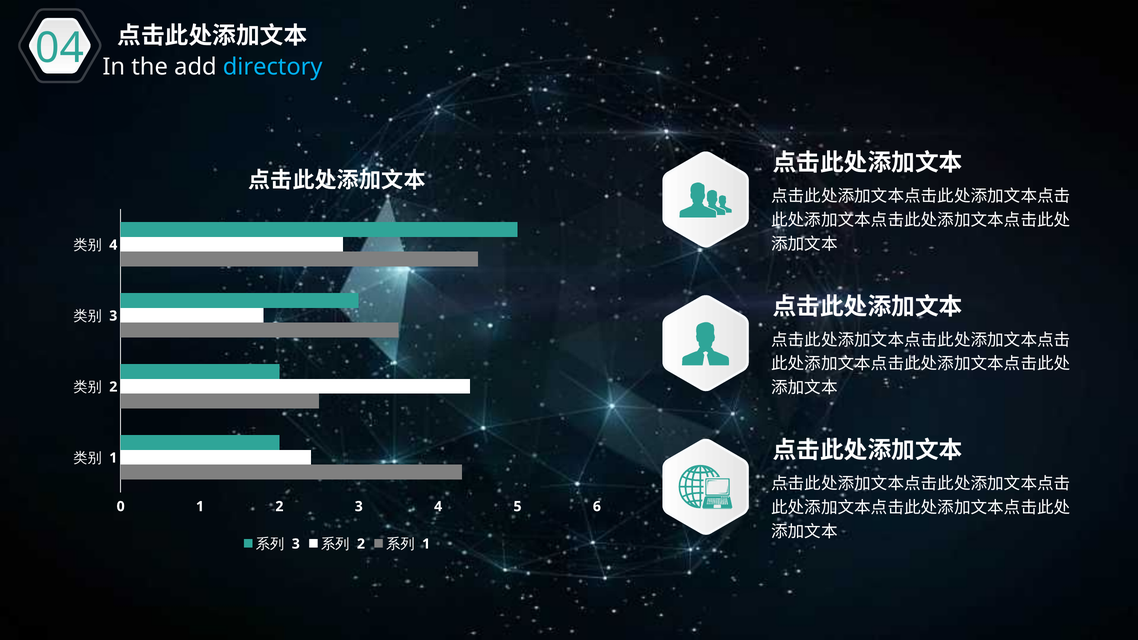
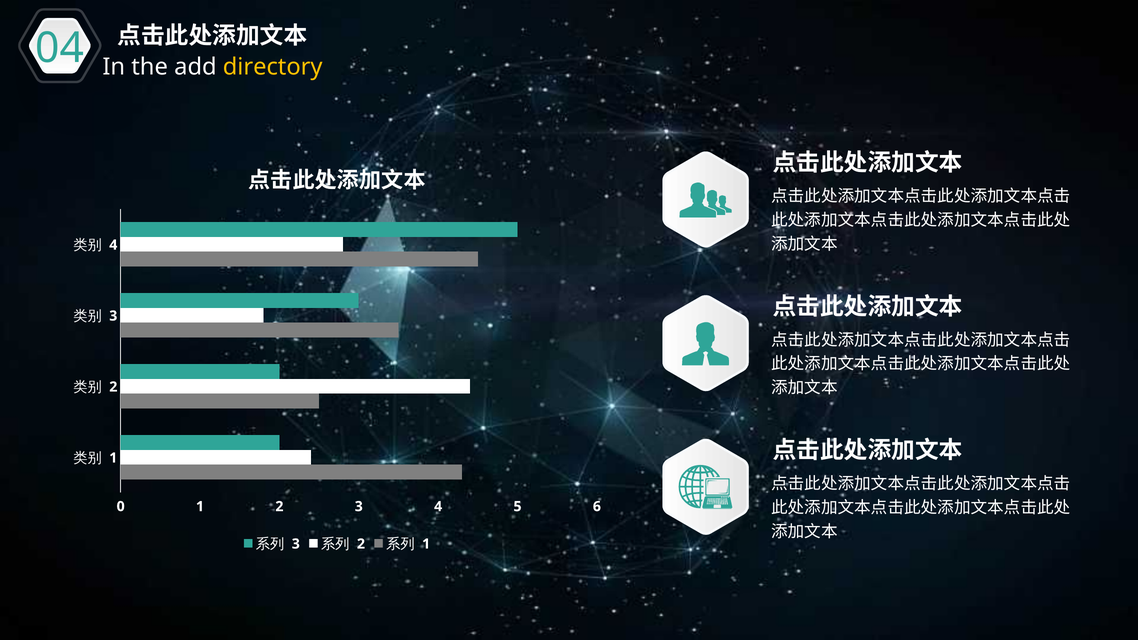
directory colour: light blue -> yellow
